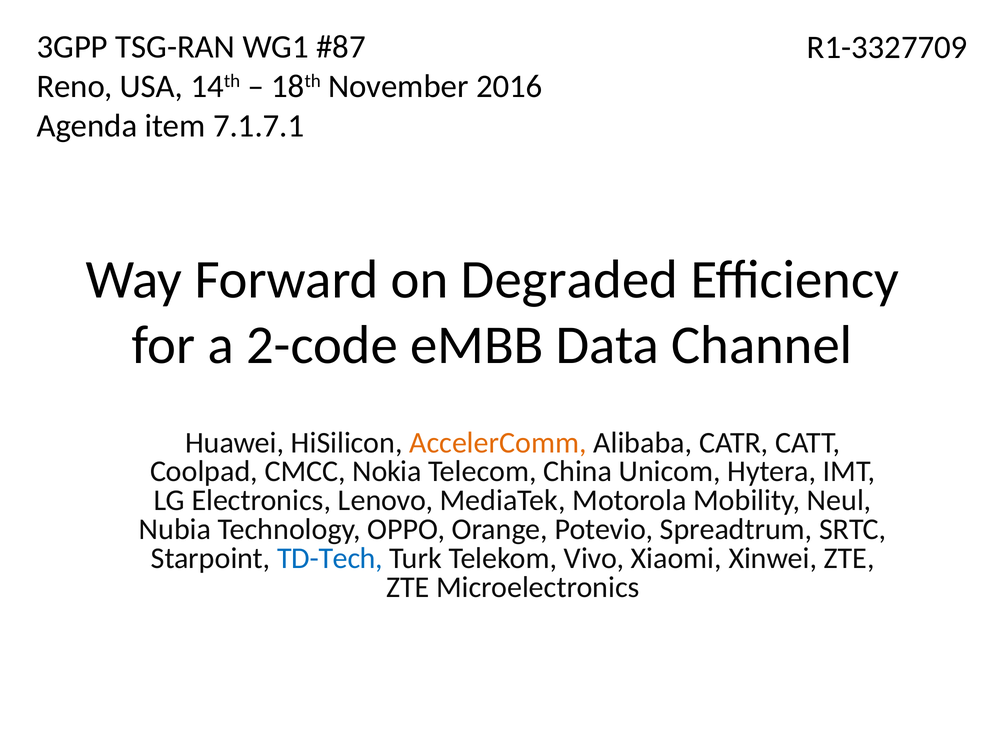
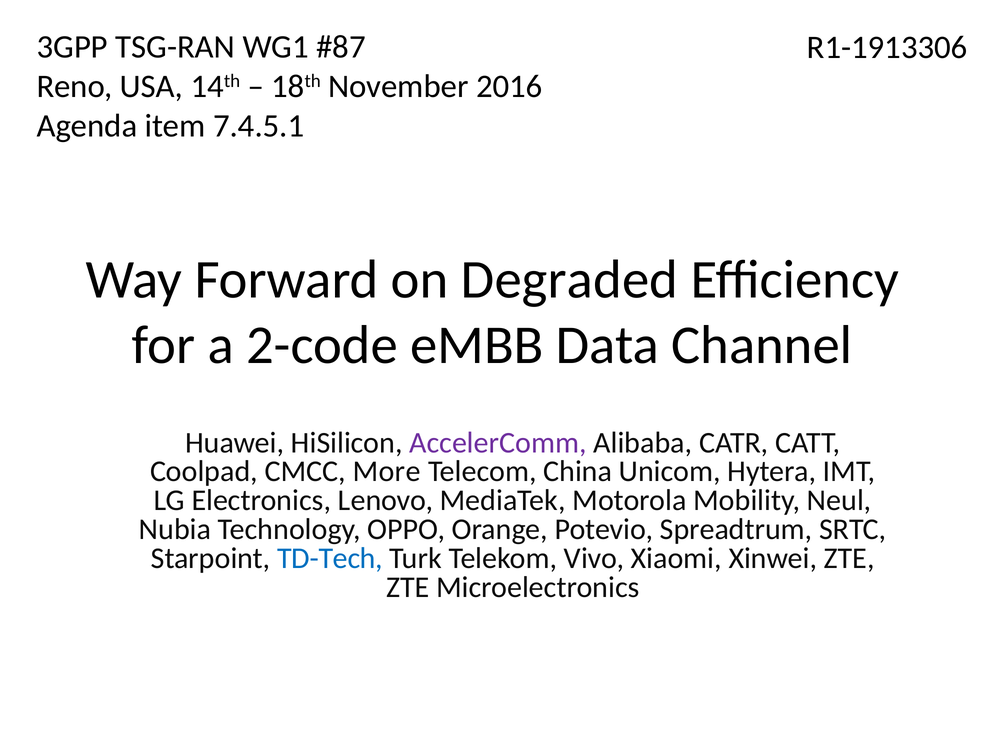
R1-3327709: R1-3327709 -> R1-1913306
7.1.7.1: 7.1.7.1 -> 7.4.5.1
AccelerComm colour: orange -> purple
Nokia: Nokia -> More
